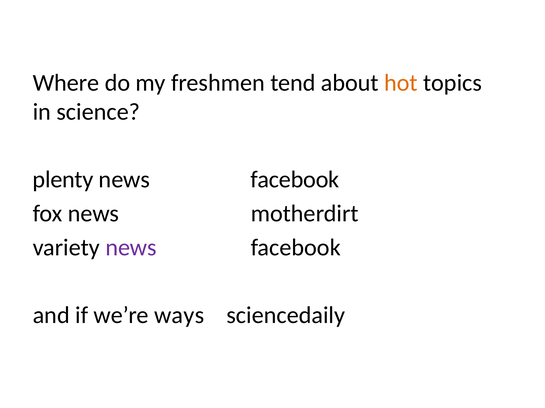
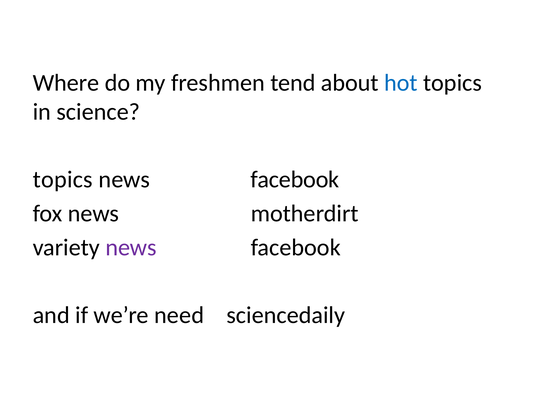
hot colour: orange -> blue
plenty at (63, 180): plenty -> topics
ways: ways -> need
